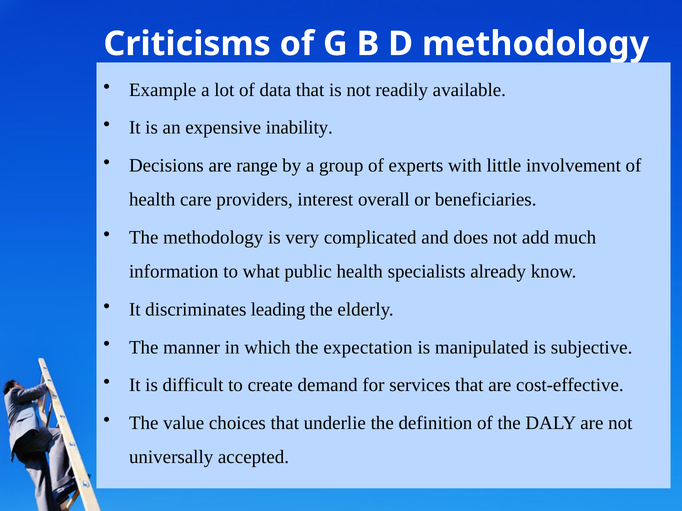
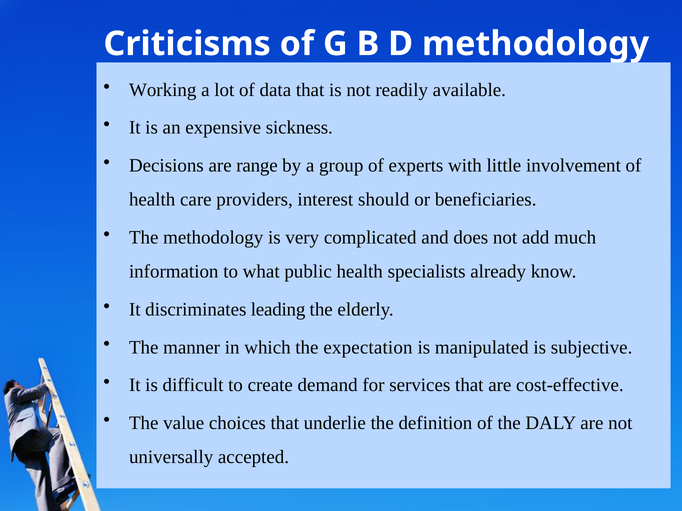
Example: Example -> Working
inability: inability -> sickness
overall: overall -> should
